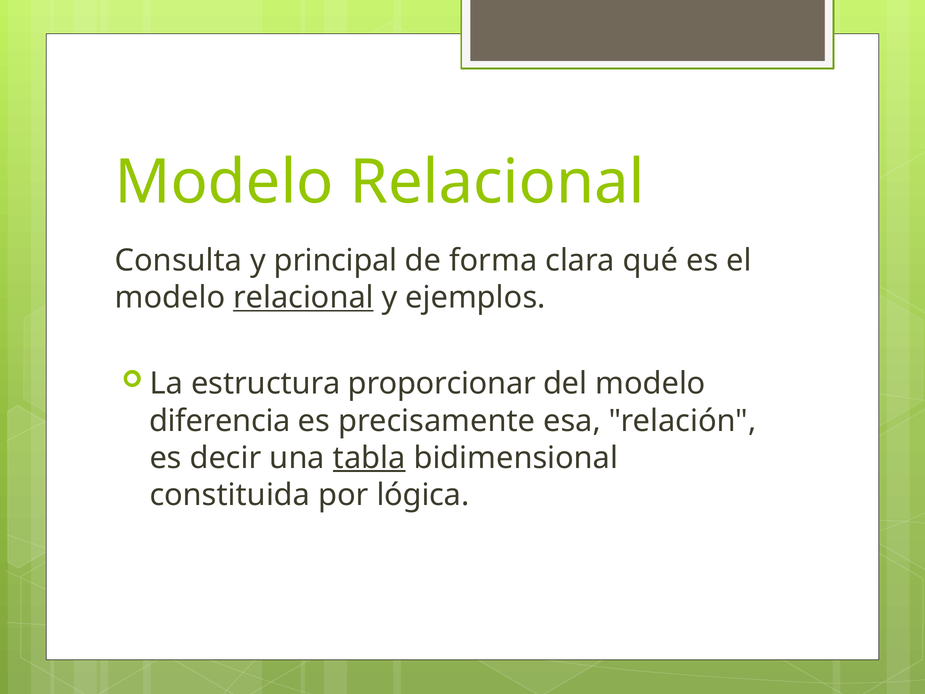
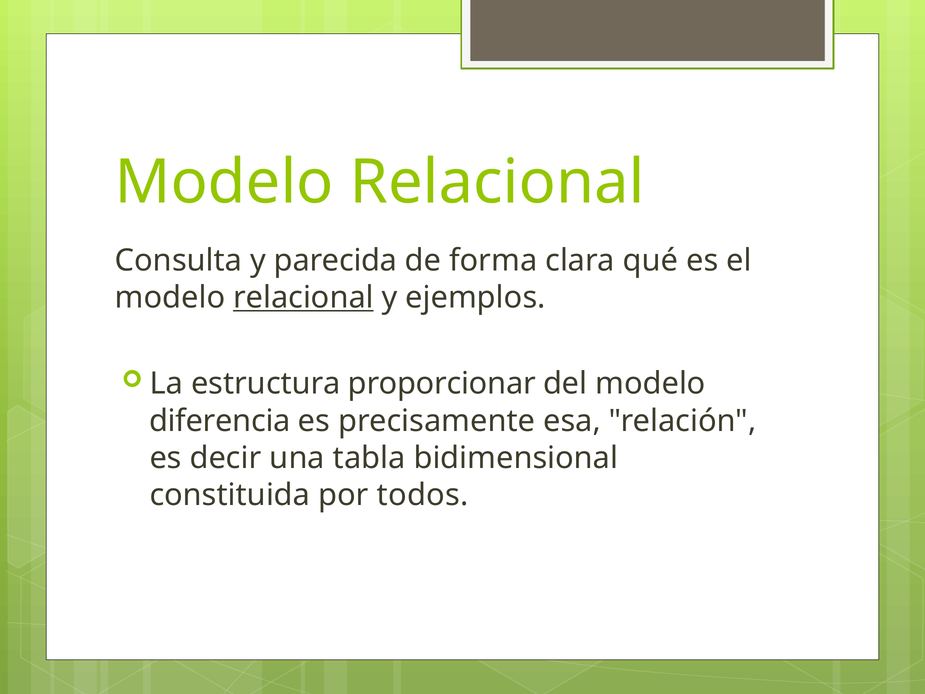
principal: principal -> parecida
tabla underline: present -> none
lógica: lógica -> todos
